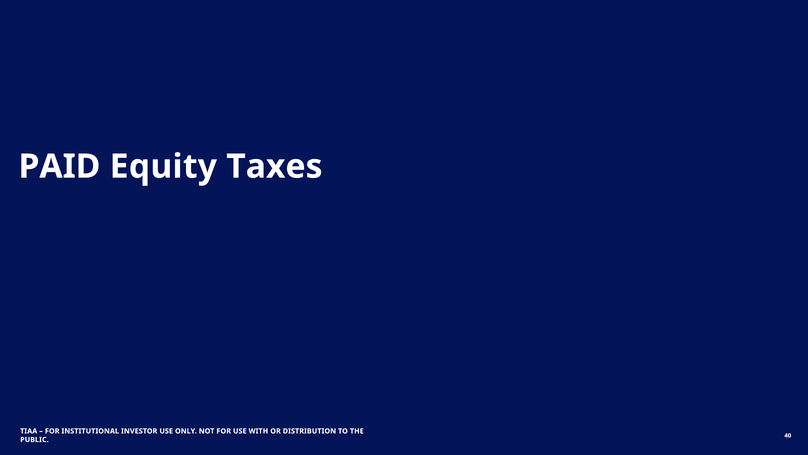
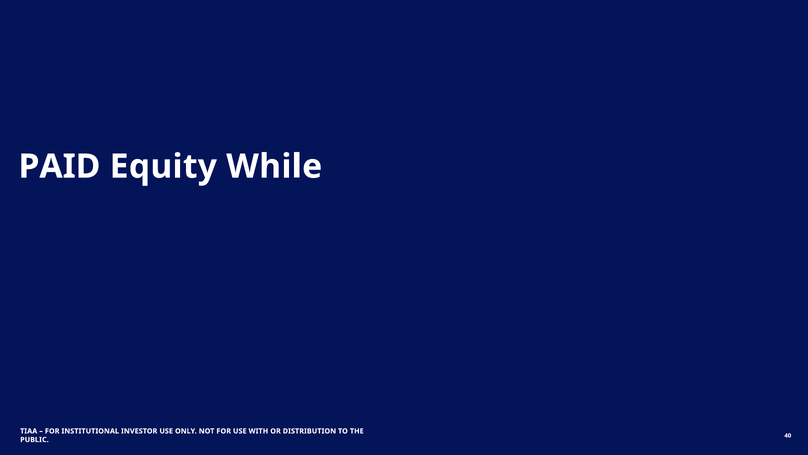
Taxes: Taxes -> While
